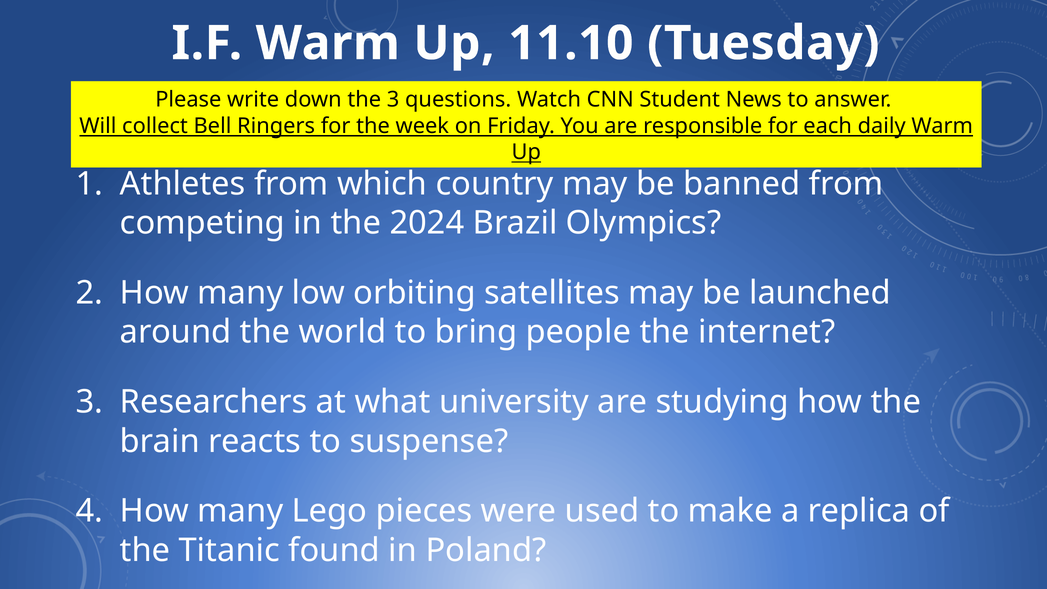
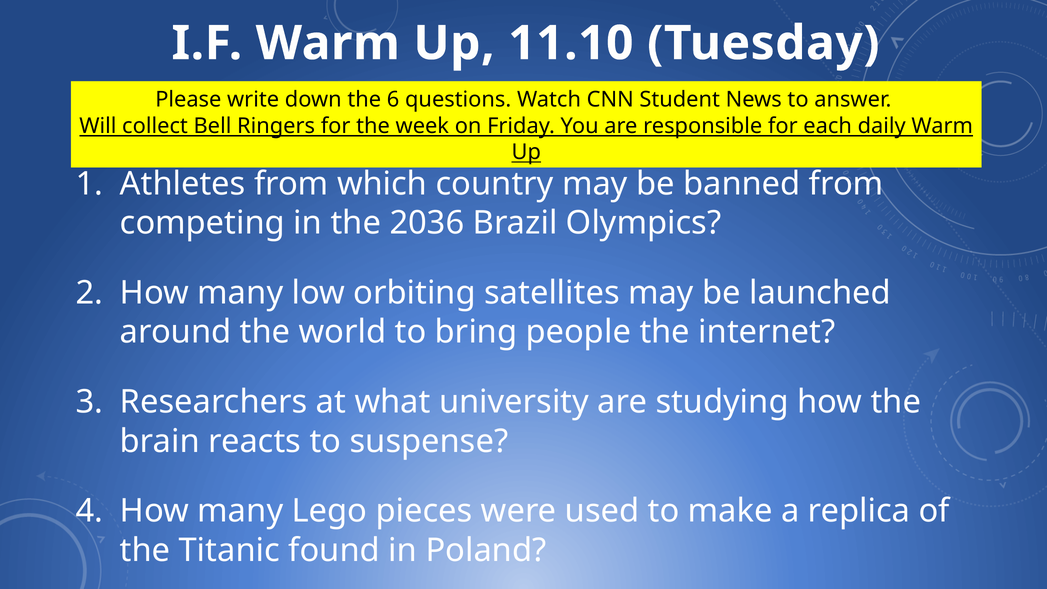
the 3: 3 -> 6
2024: 2024 -> 2036
